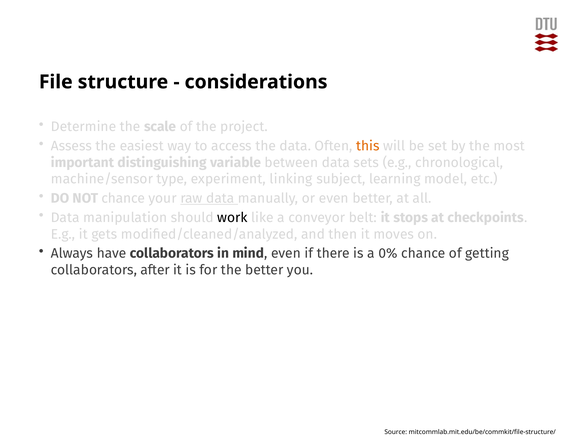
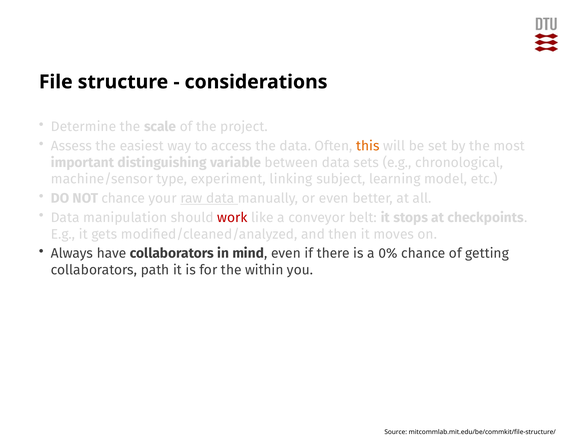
work colour: black -> red
after: after -> path
the better: better -> within
